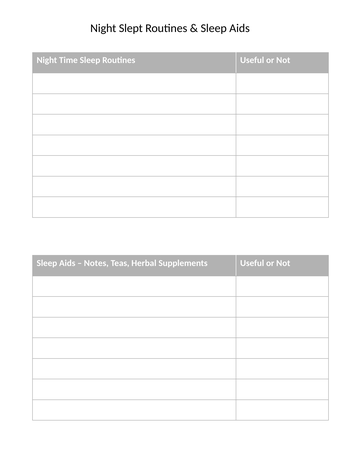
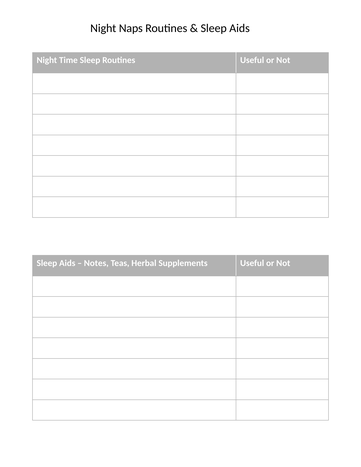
Slept: Slept -> Naps
